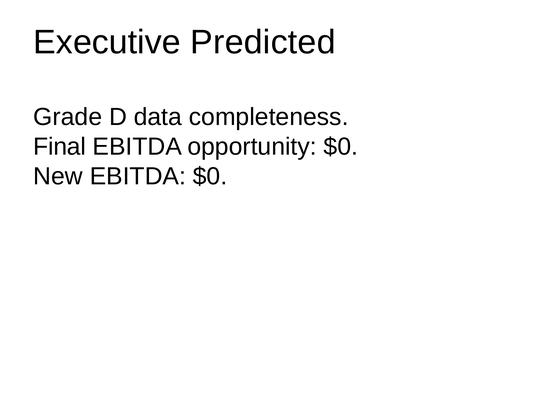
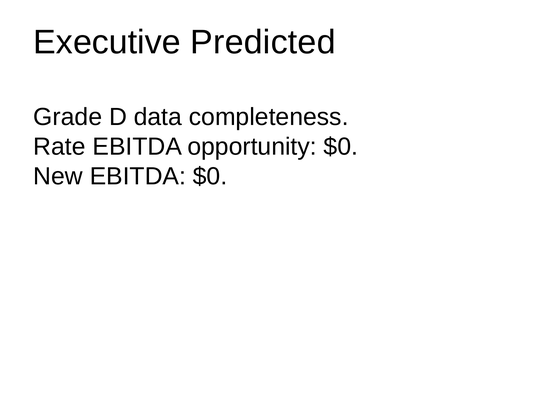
Final: Final -> Rate
